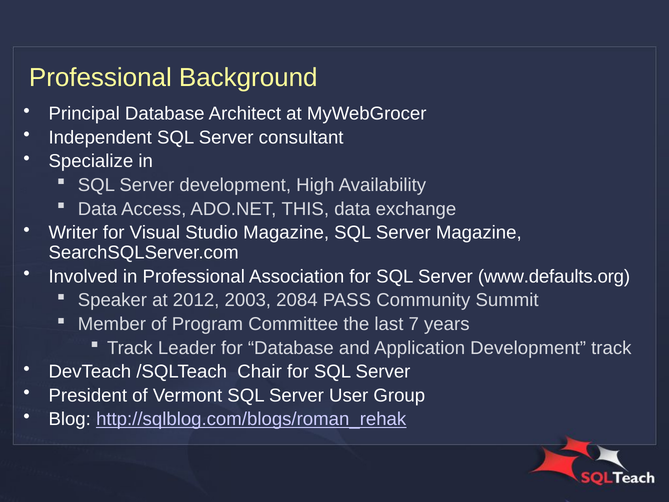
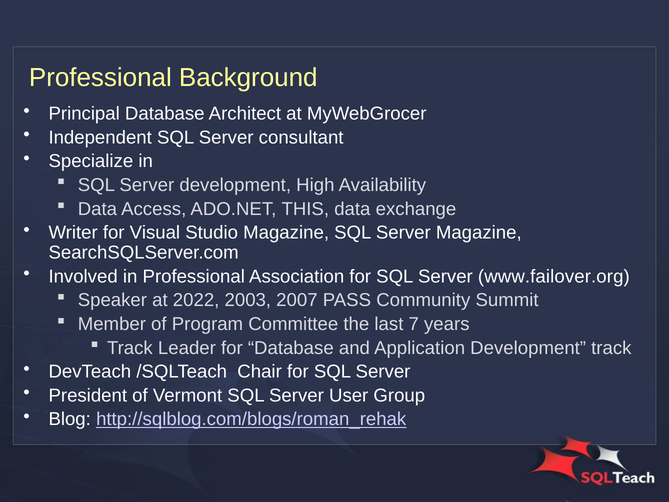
www.defaults.org: www.defaults.org -> www.failover.org
2012: 2012 -> 2022
2084: 2084 -> 2007
